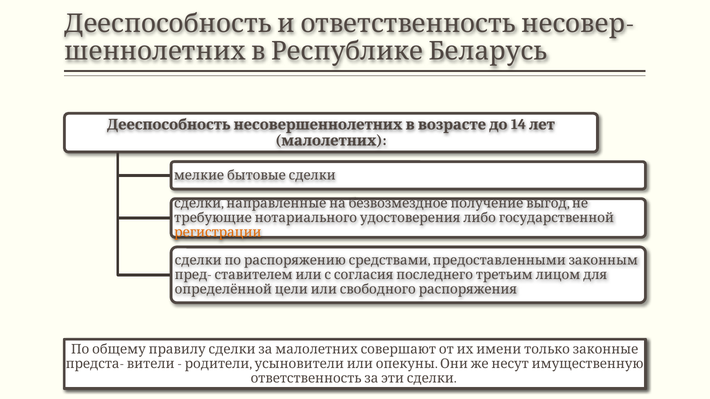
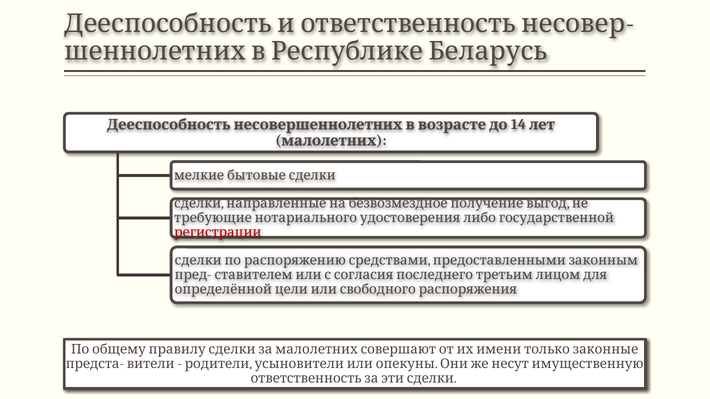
регистрации colour: orange -> red
